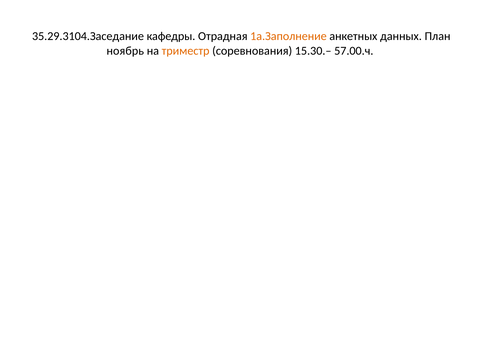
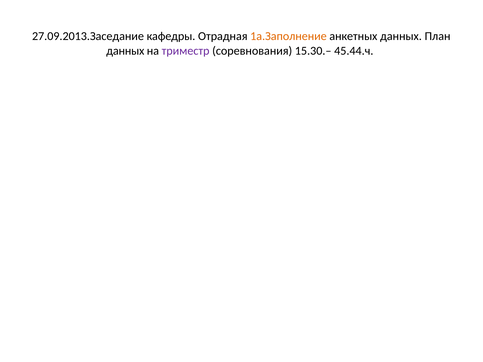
35.29.3104.Заседание: 35.29.3104.Заседание -> 27.09.2013.Заседание
ноябрь at (125, 51): ноябрь -> данных
триместр colour: orange -> purple
57.00.ч: 57.00.ч -> 45.44.ч
